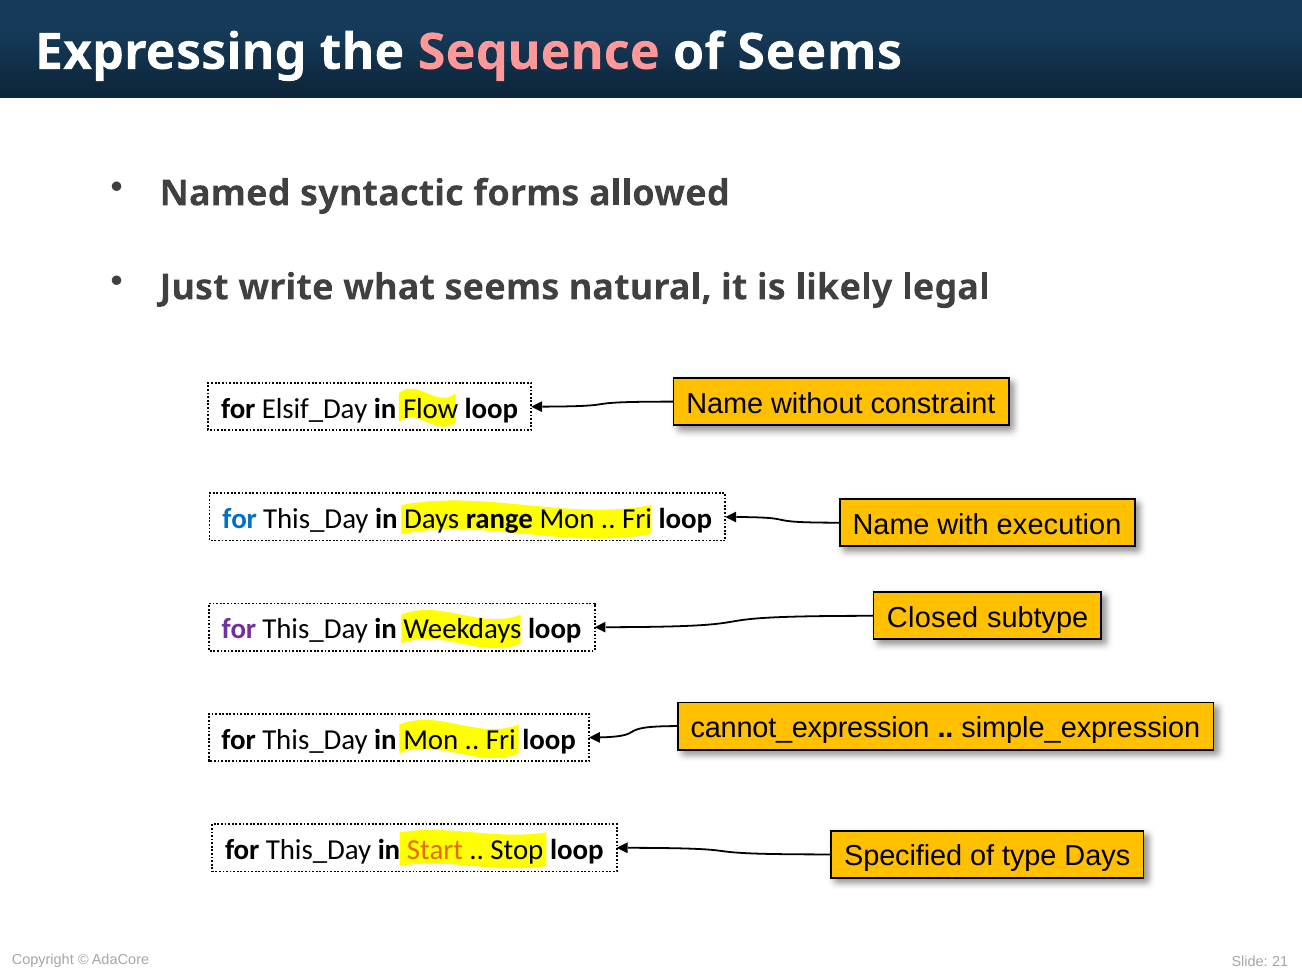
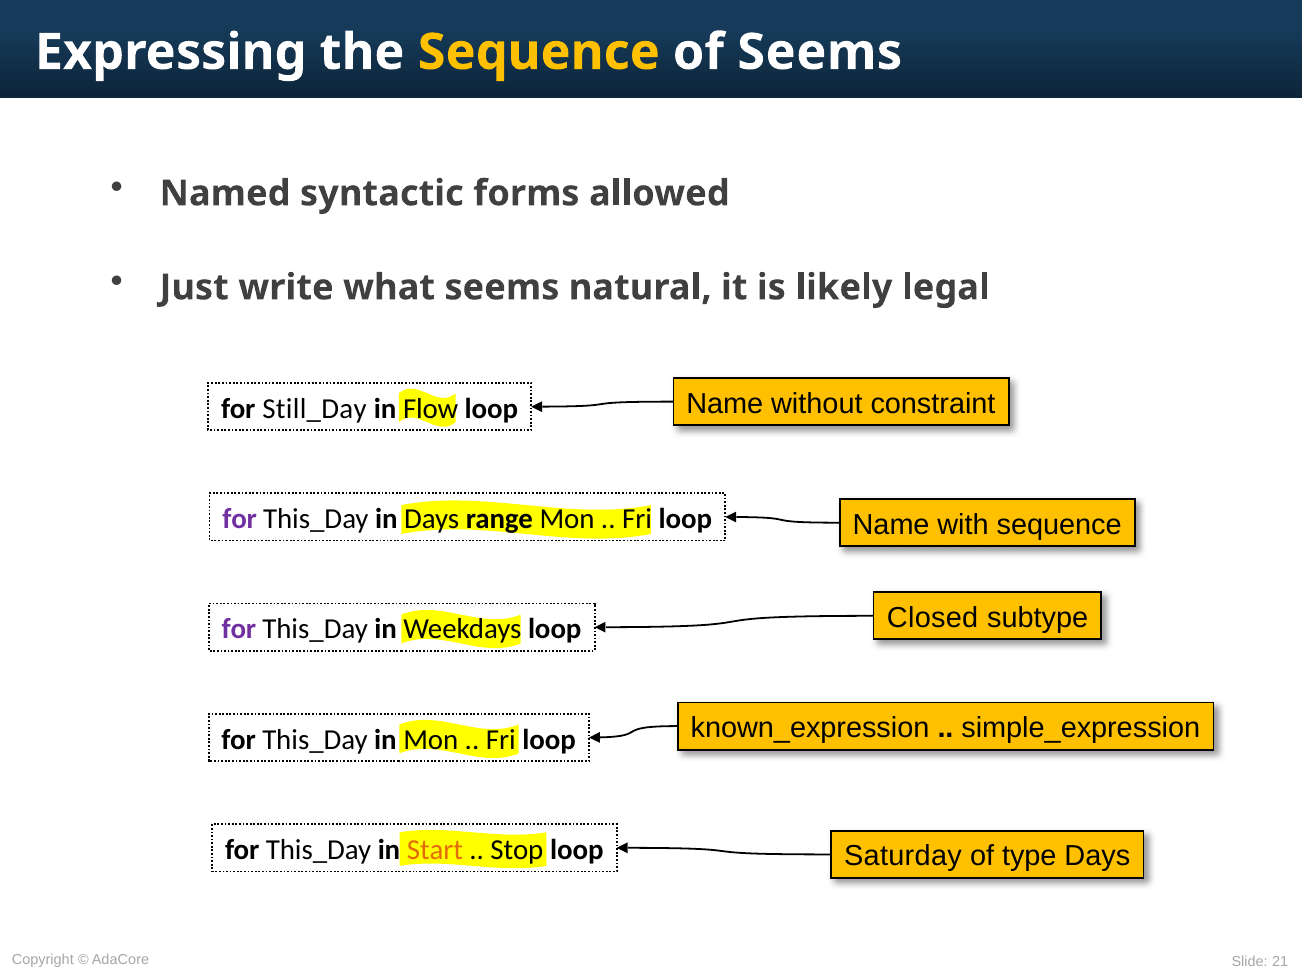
Sequence at (539, 52) colour: pink -> yellow
Elsif_Day: Elsif_Day -> Still_Day
for at (240, 519) colour: blue -> purple
with execution: execution -> sequence
cannot_expression: cannot_expression -> known_expression
Specified: Specified -> Saturday
